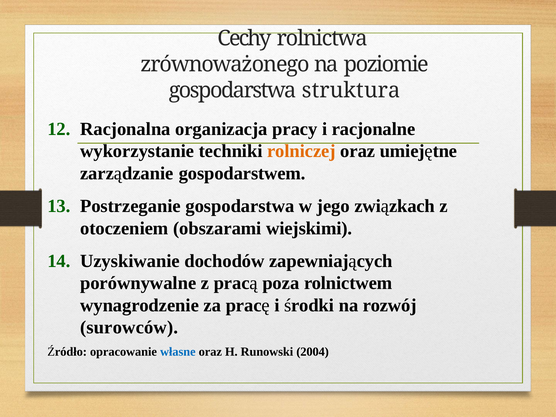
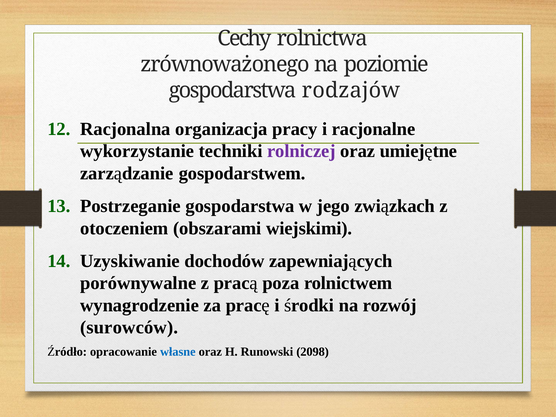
struktura: struktura -> rodzajów
rolniczej colour: orange -> purple
2004: 2004 -> 2098
